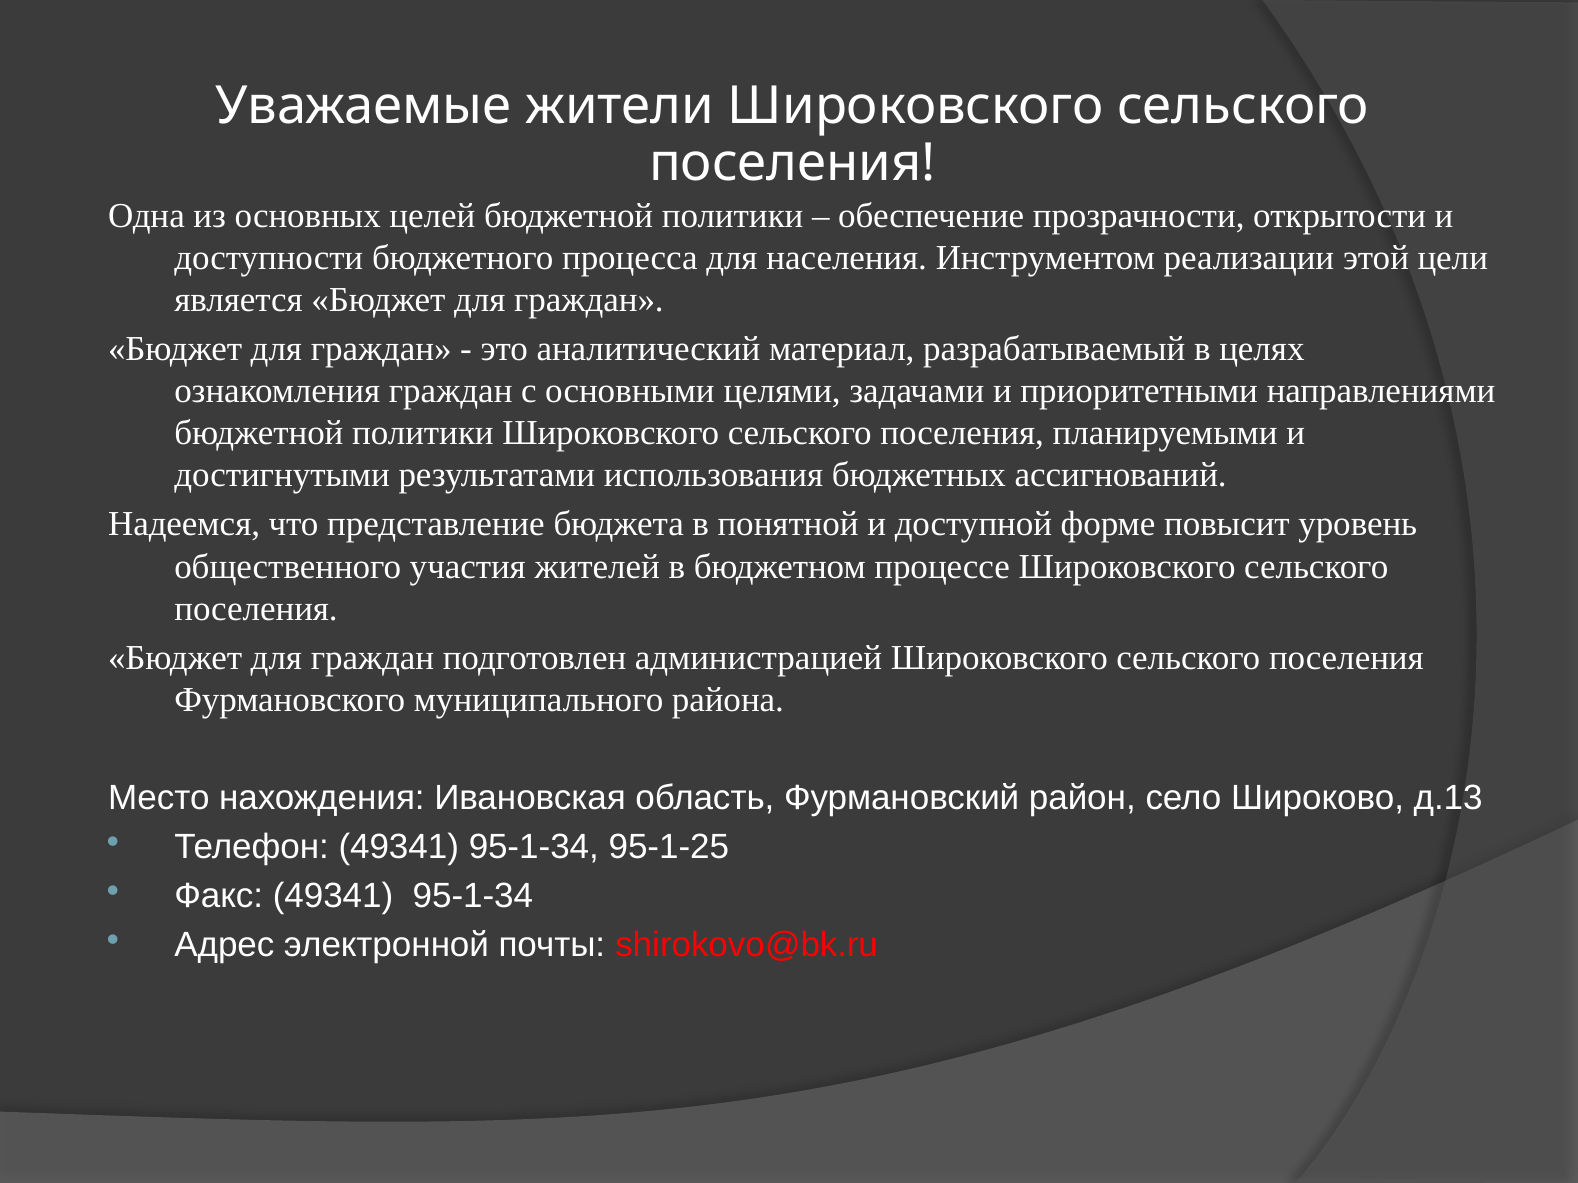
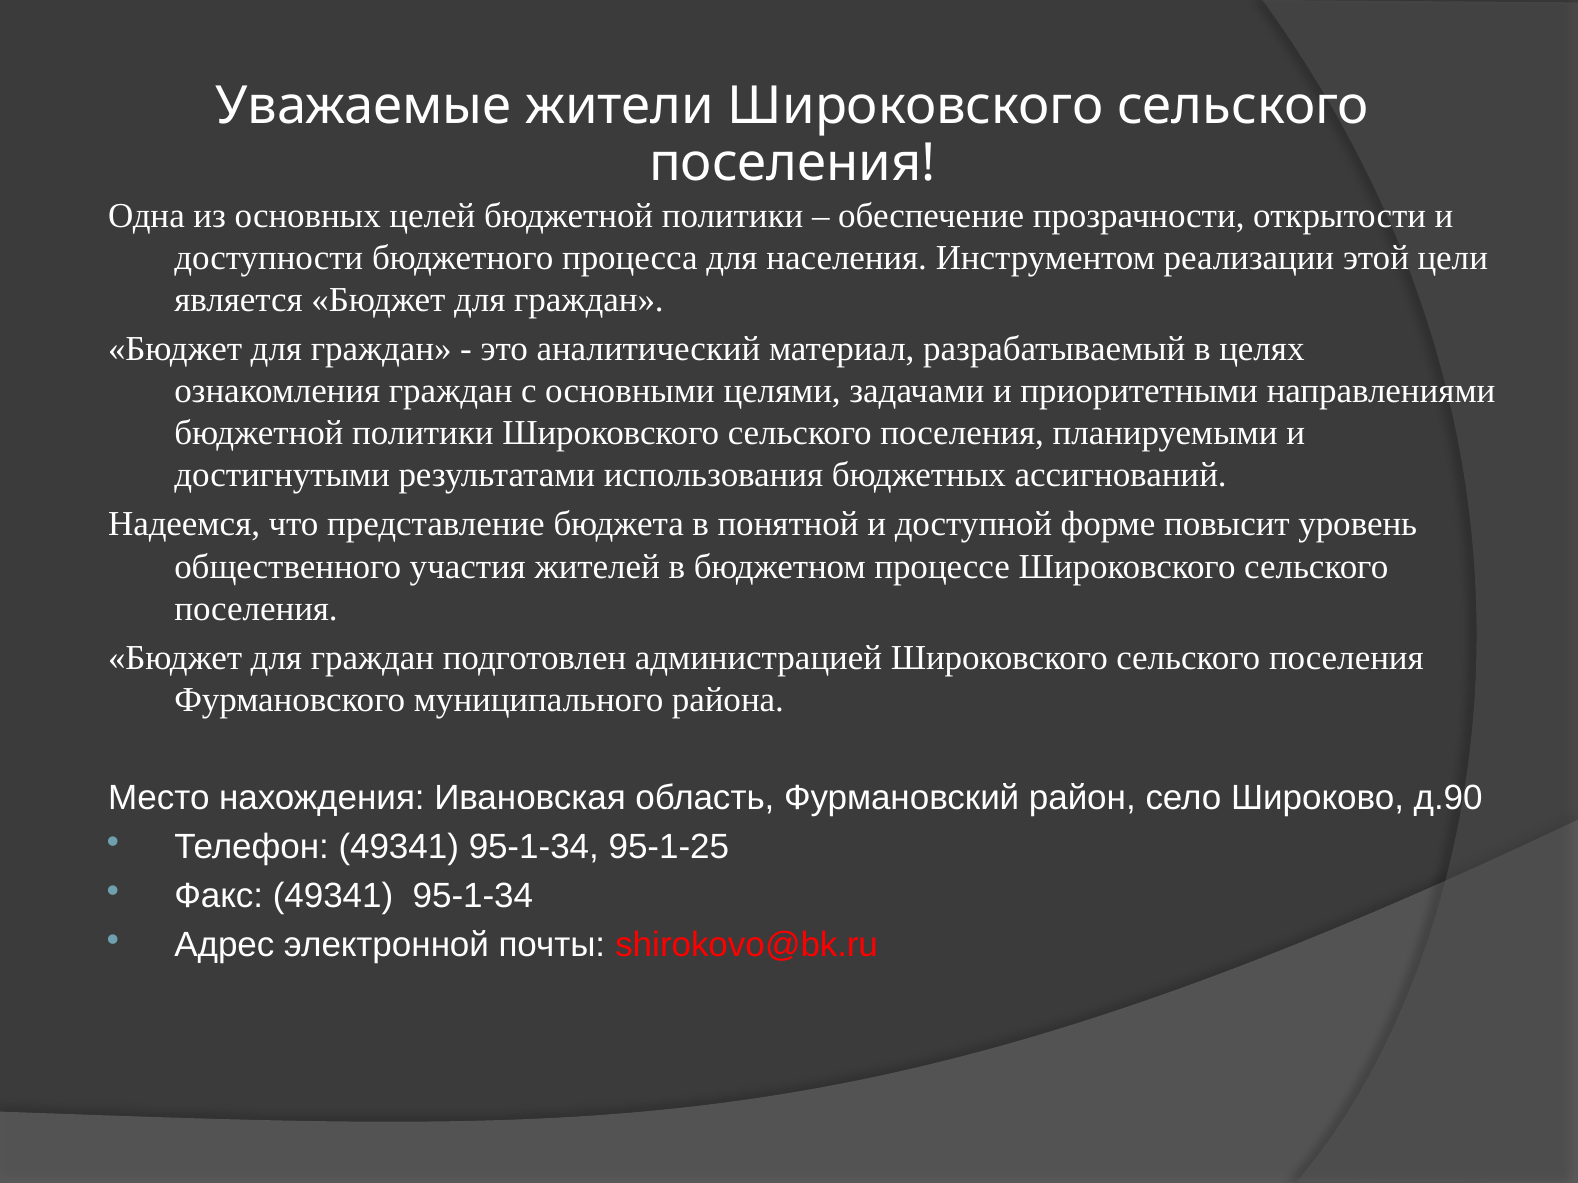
д.13: д.13 -> д.90
